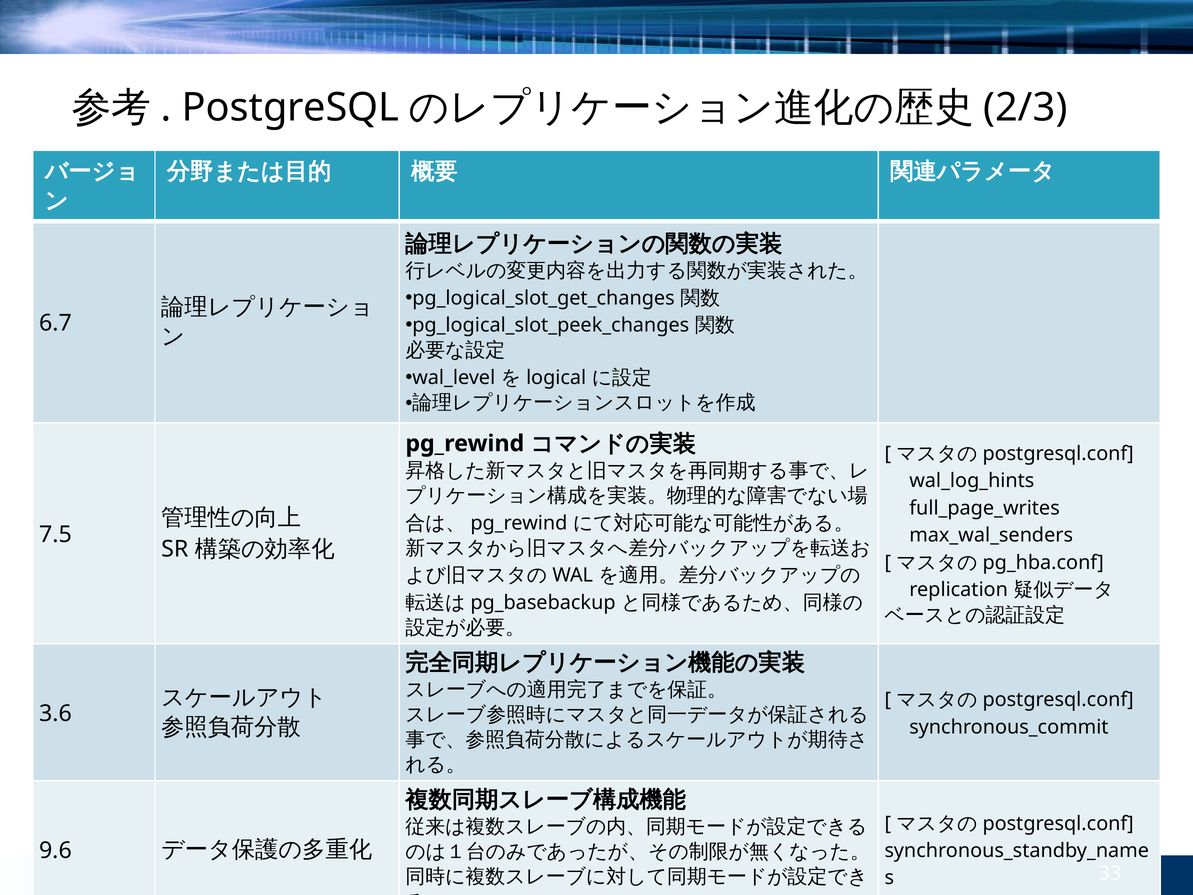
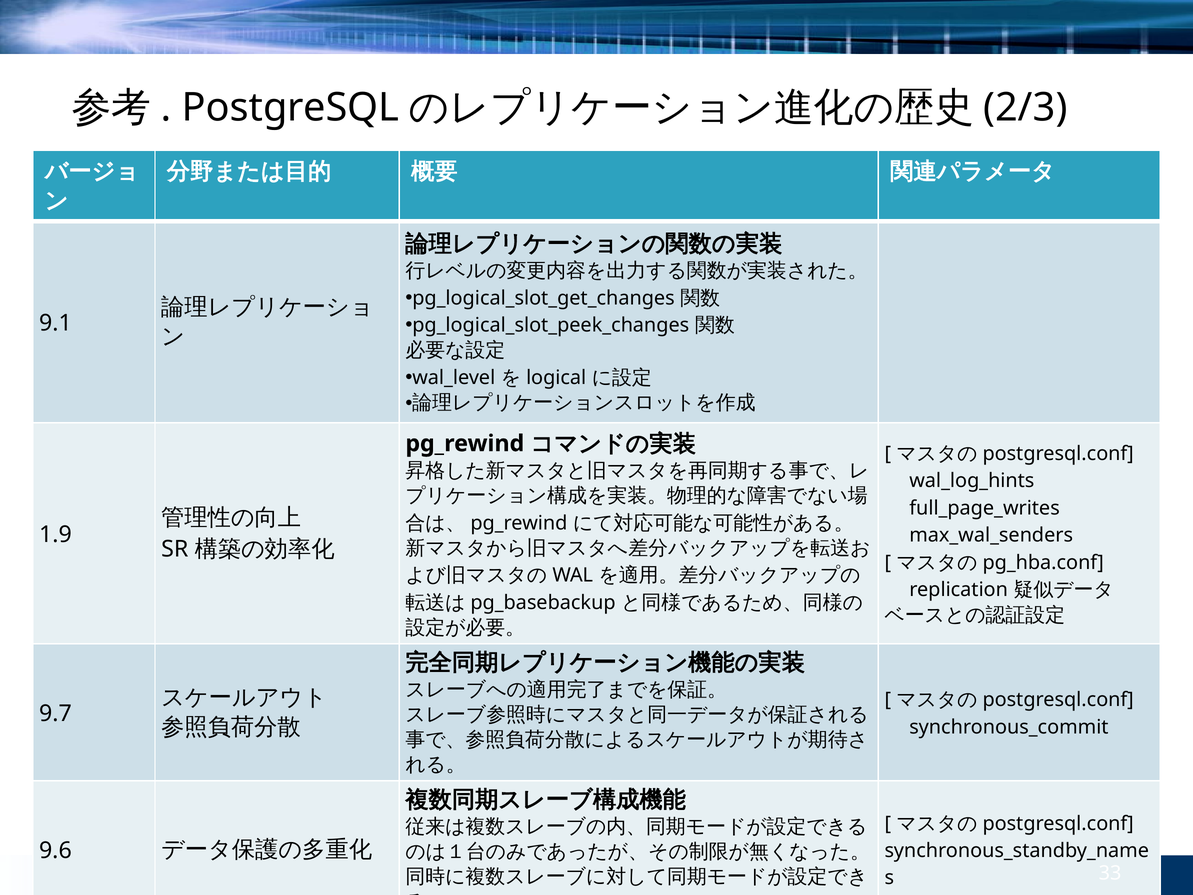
6.7: 6.7 -> 9.1
7.5: 7.5 -> 1.9
3.6: 3.6 -> 9.7
